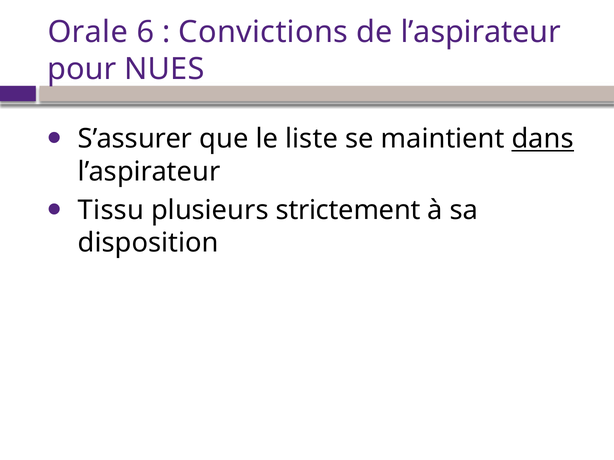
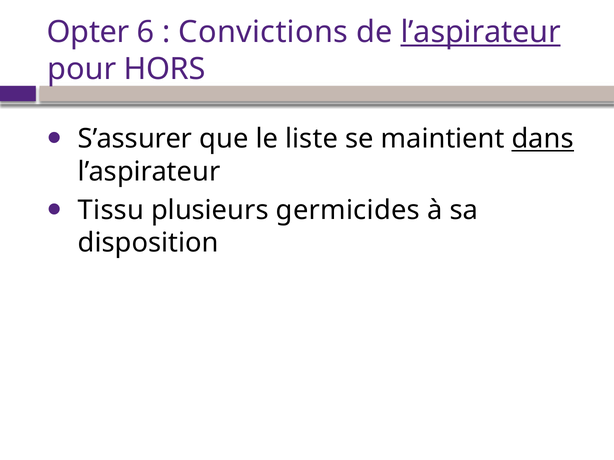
Orale: Orale -> Opter
l’aspirateur at (481, 32) underline: none -> present
NUES: NUES -> HORS
strictement: strictement -> germicides
